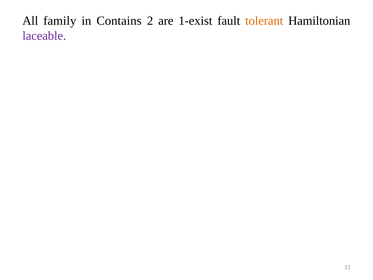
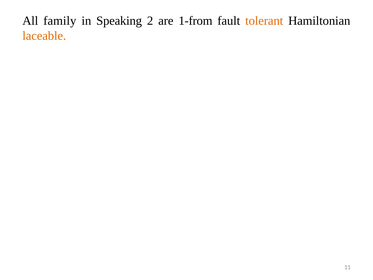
Contains: Contains -> Speaking
1-exist: 1-exist -> 1-from
laceable colour: purple -> orange
